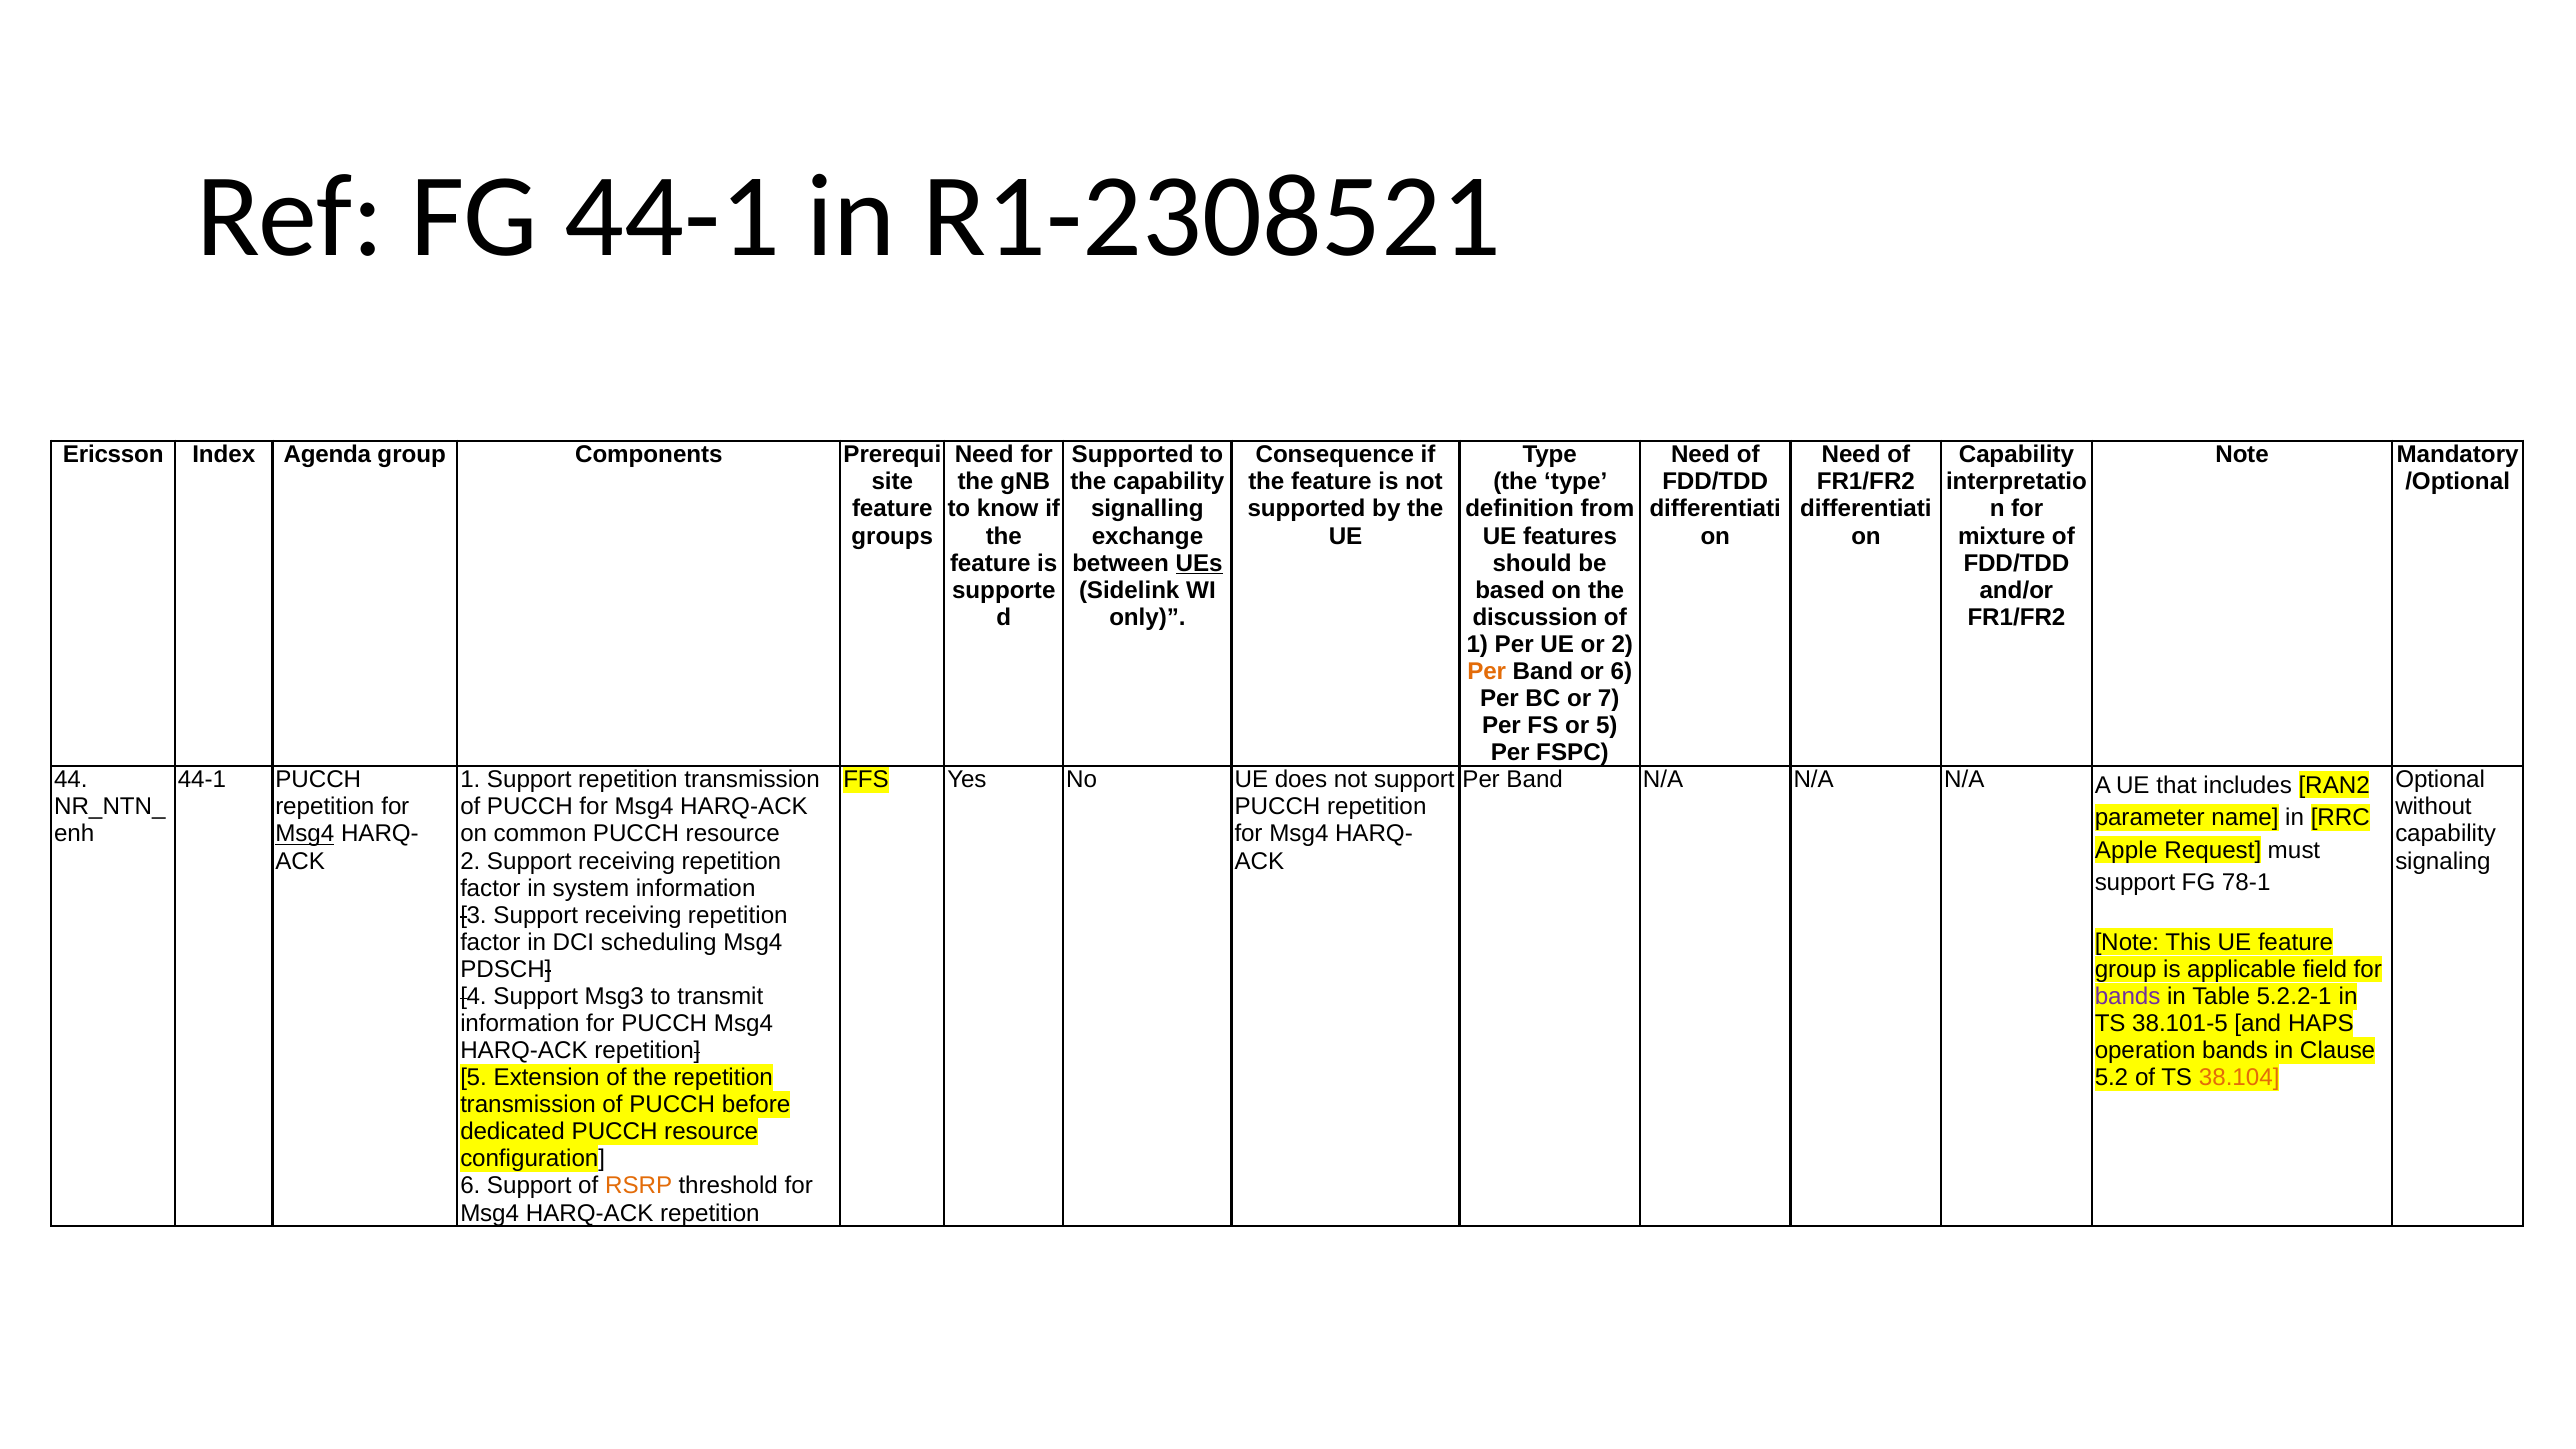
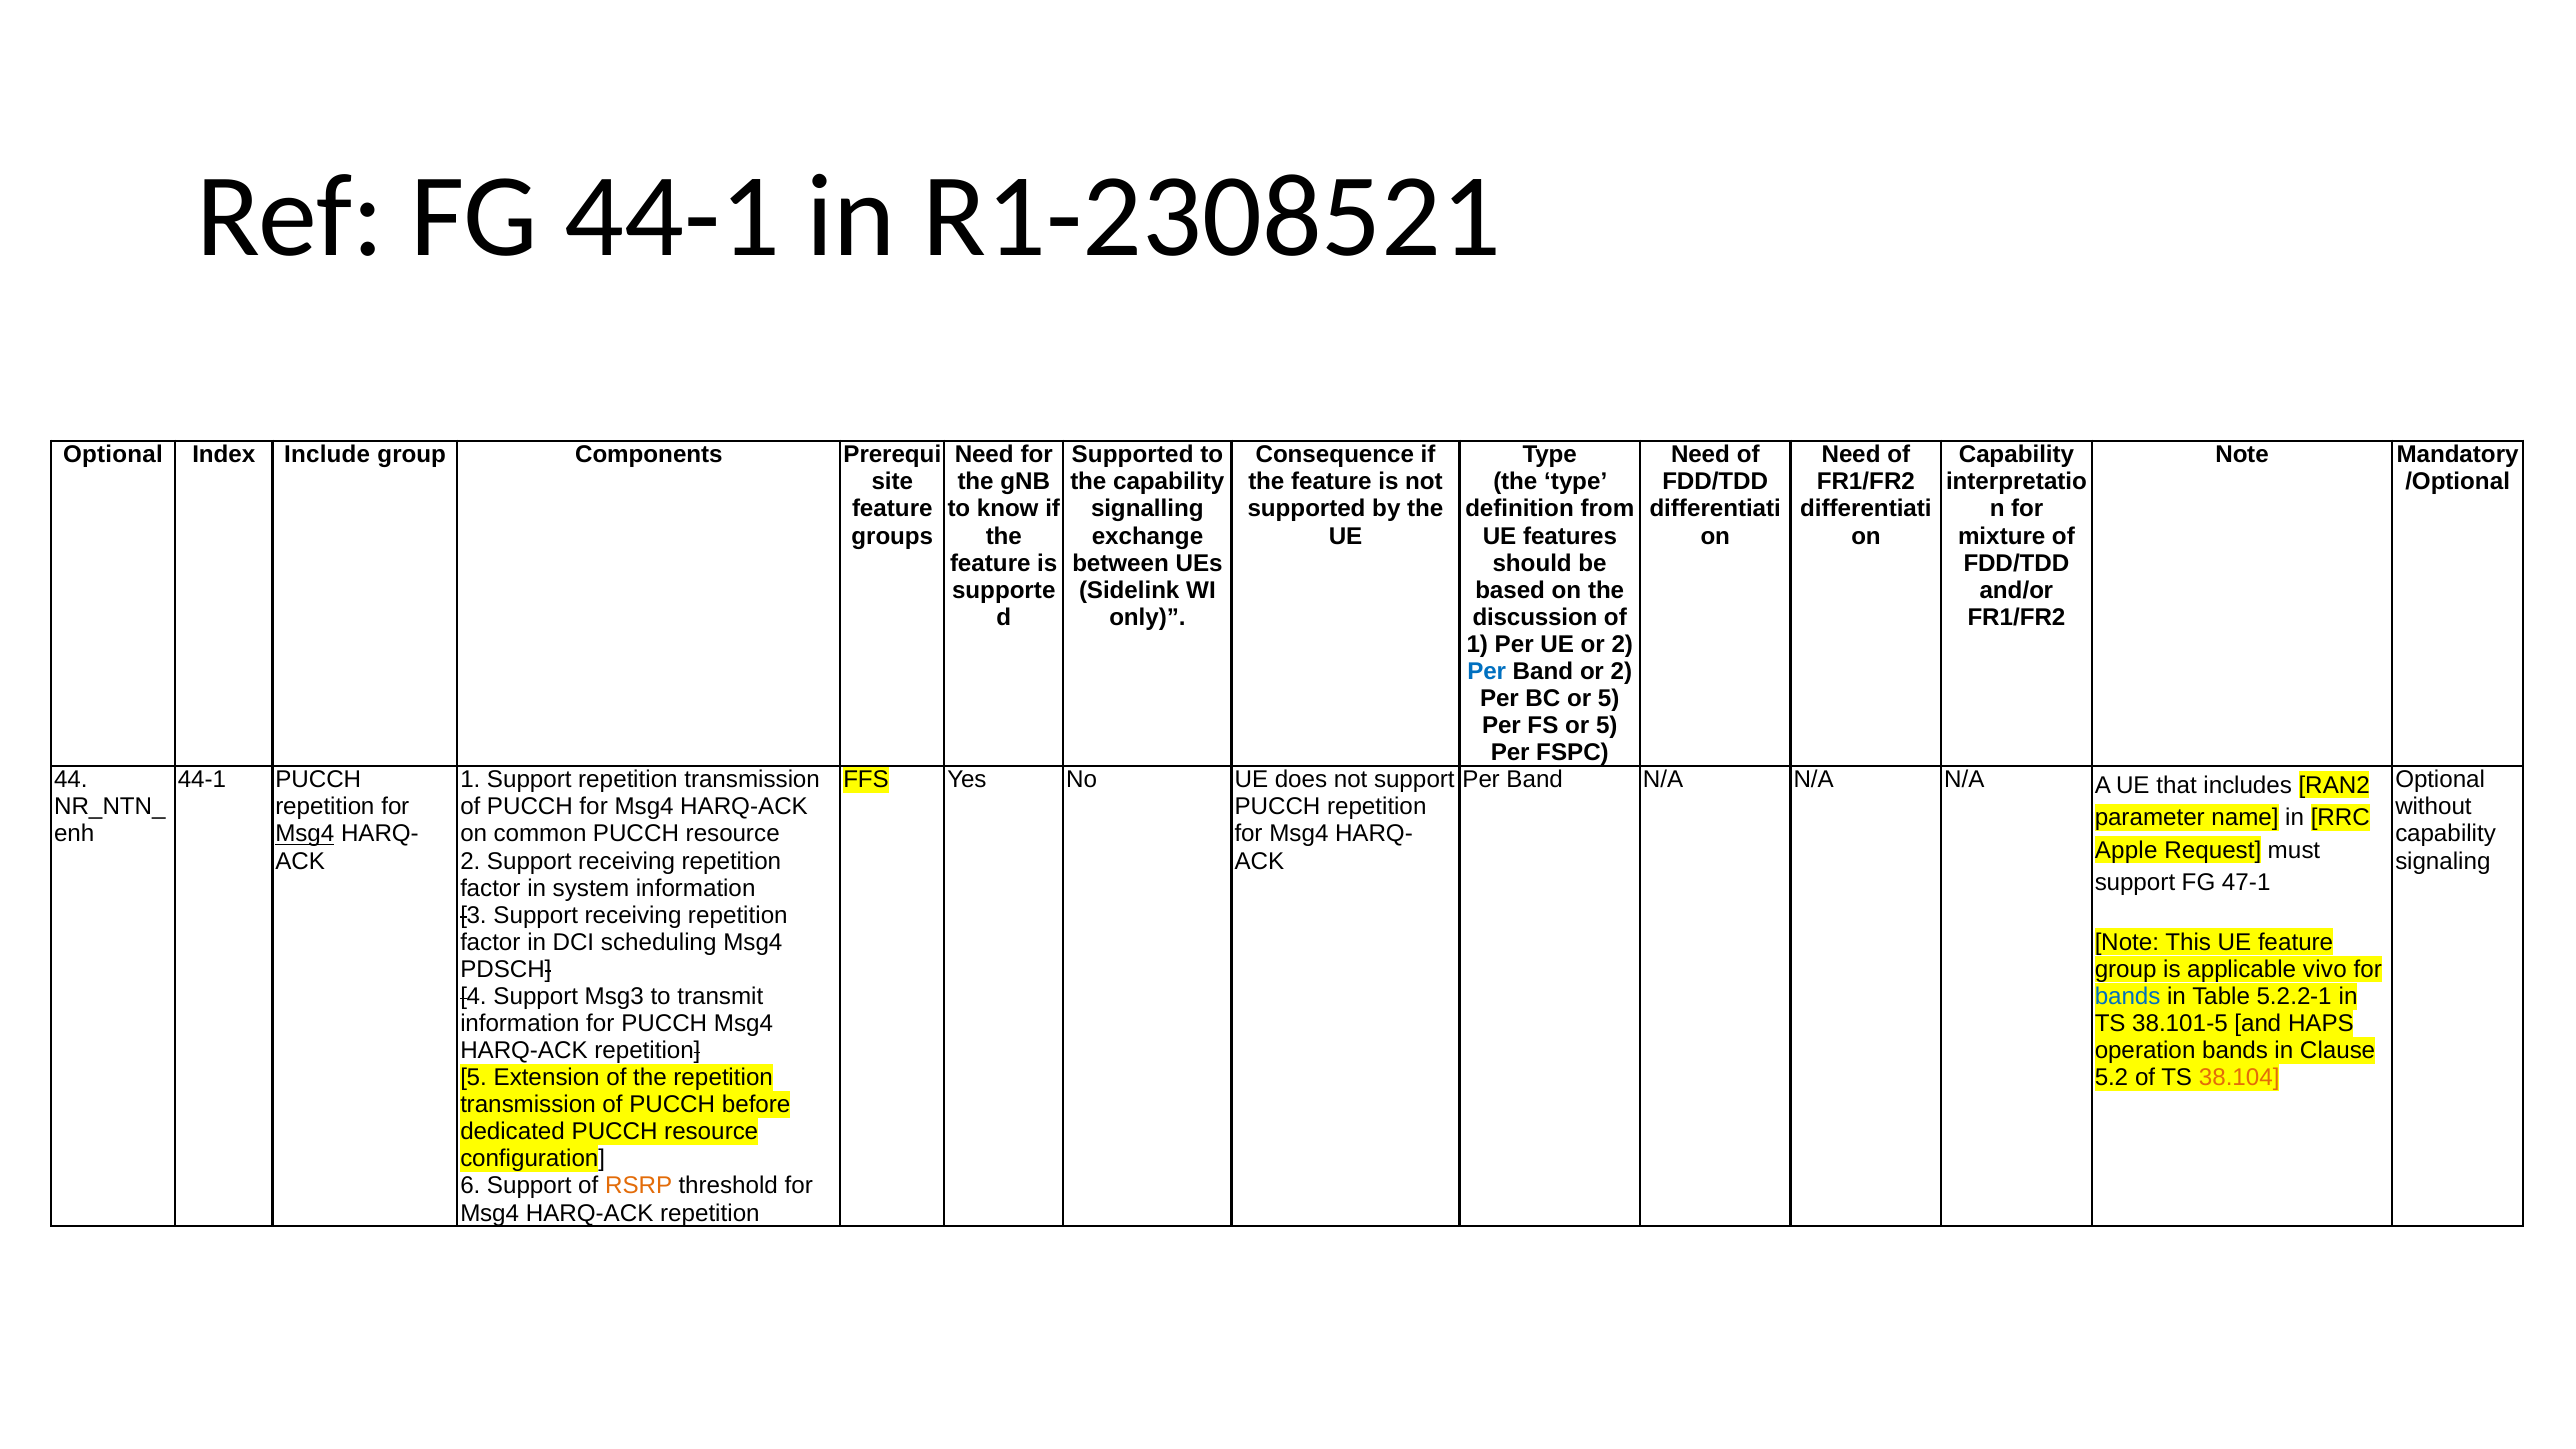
Ericsson at (113, 455): Ericsson -> Optional
Agenda: Agenda -> Include
UEs underline: present -> none
Per at (1487, 671) colour: orange -> blue
Band or 6: 6 -> 2
BC or 7: 7 -> 5
78-1: 78-1 -> 47-1
field: field -> vivo
bands at (2128, 996) colour: purple -> blue
